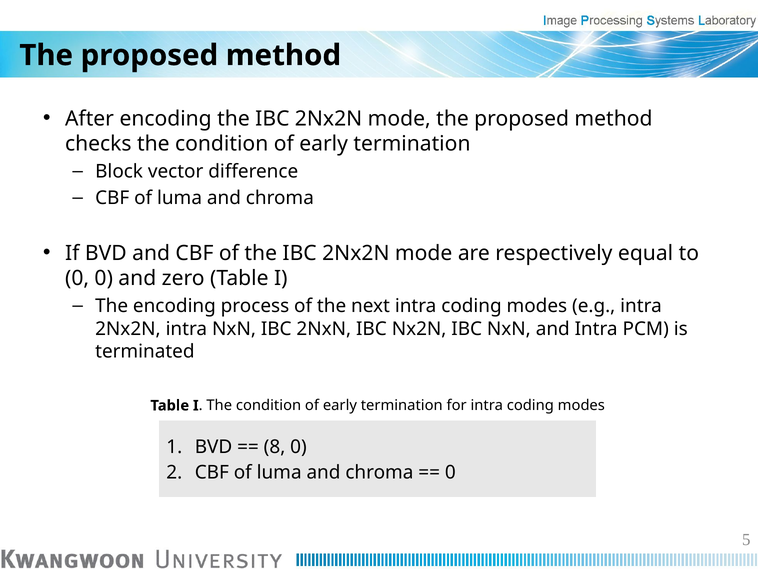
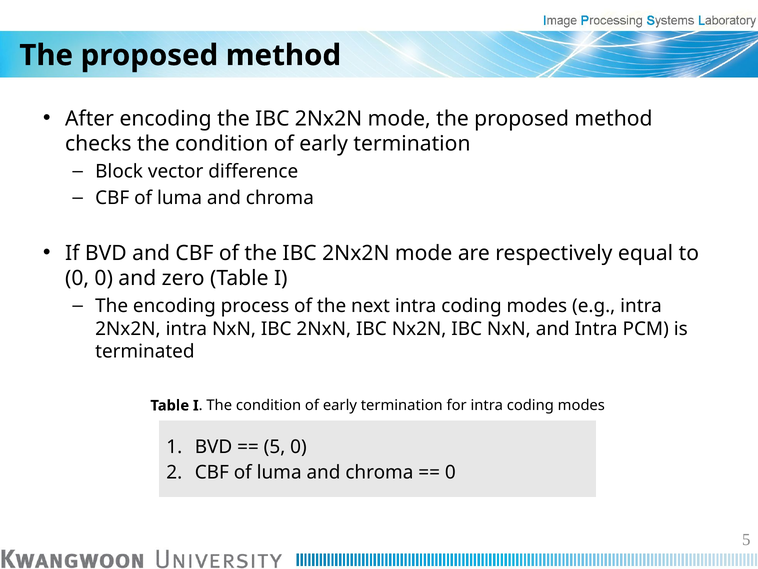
8 at (275, 446): 8 -> 5
